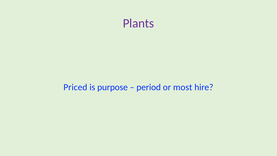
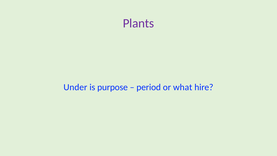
Priced: Priced -> Under
most: most -> what
